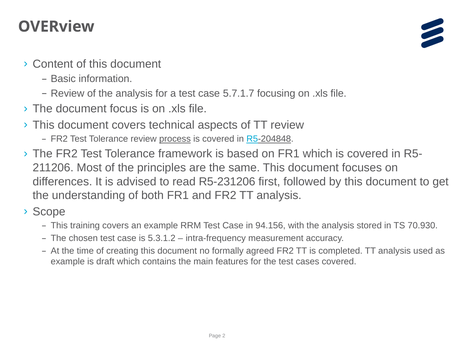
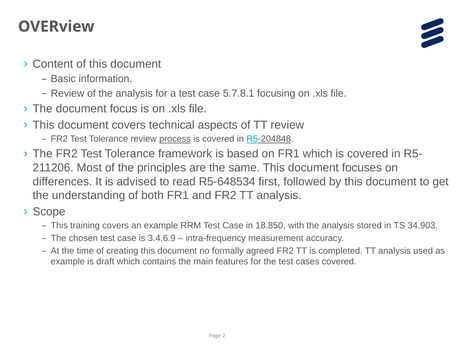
5.7.1.7: 5.7.1.7 -> 5.7.8.1
R5-231206: R5-231206 -> R5-648534
94.156: 94.156 -> 18.850
70.930: 70.930 -> 34.903
5.3.1.2: 5.3.1.2 -> 3.4.6.9
